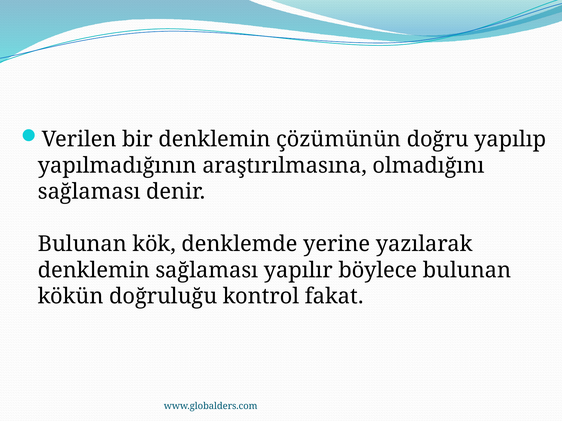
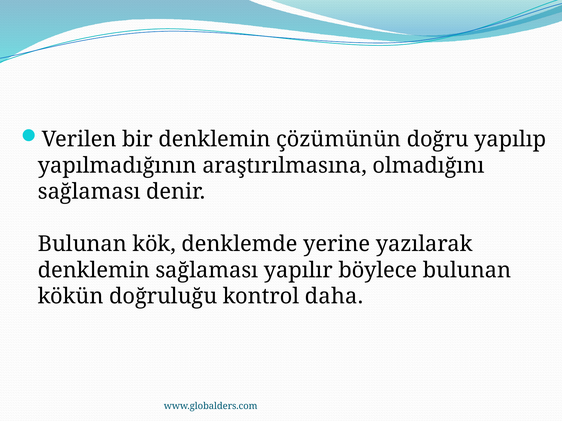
fakat: fakat -> daha
